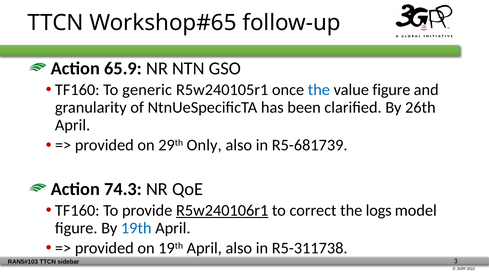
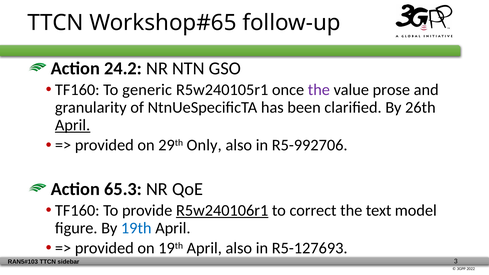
65.9: 65.9 -> 24.2
the at (319, 90) colour: blue -> purple
value figure: figure -> prose
April at (73, 125) underline: none -> present
R5-681739: R5-681739 -> R5-992706
74.3: 74.3 -> 65.3
logs: logs -> text
R5-311738: R5-311738 -> R5-127693
